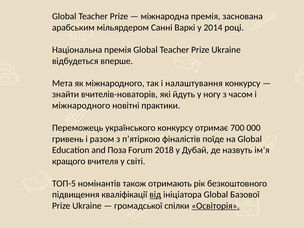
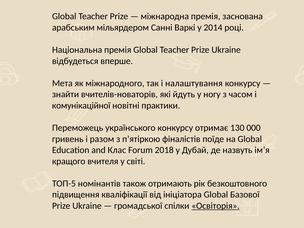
міжнародного at (81, 106): міжнародного -> комунікаційної
700: 700 -> 130
Поза: Поза -> Клас
від underline: present -> none
